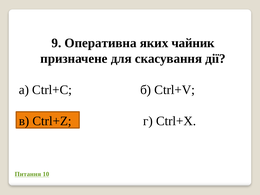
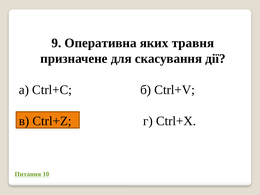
чайник: чайник -> травня
